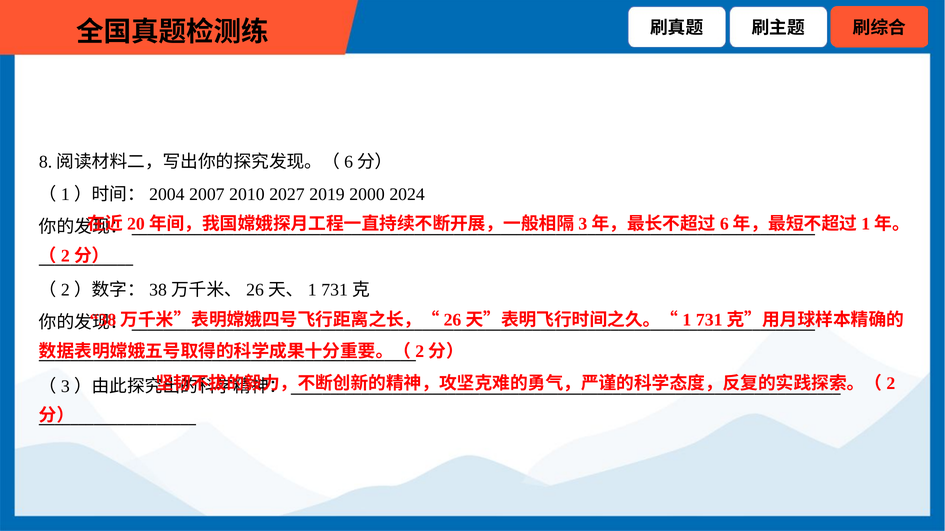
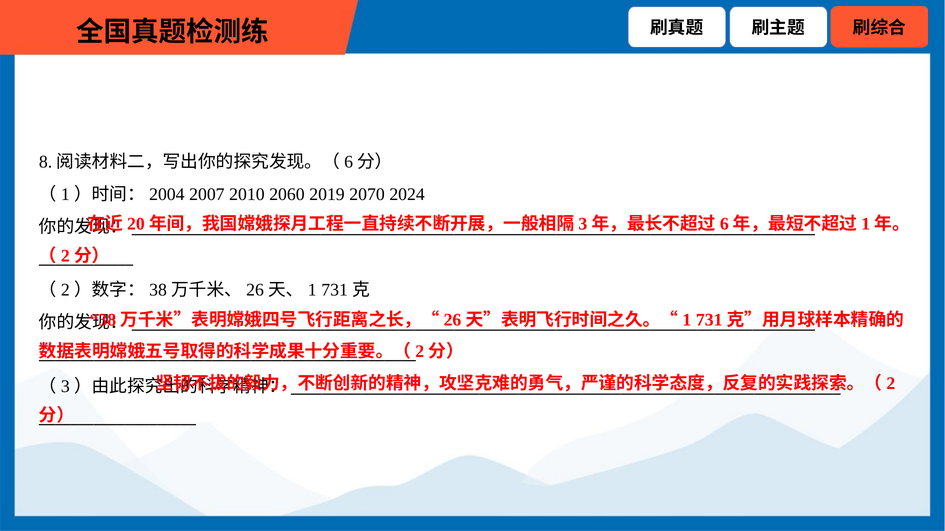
2027: 2027 -> 2060
2000: 2000 -> 2070
